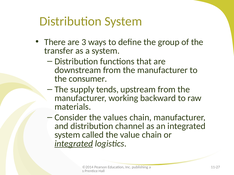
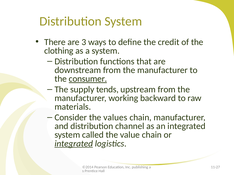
group: group -> credit
transfer: transfer -> clothing
consumer underline: none -> present
